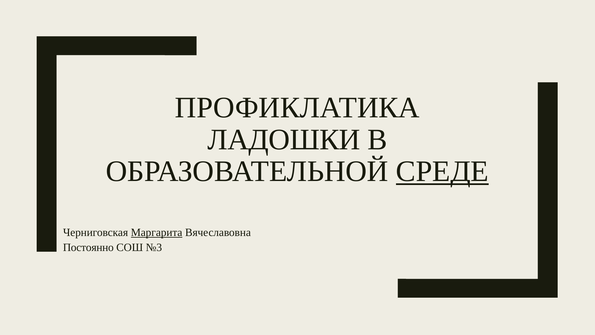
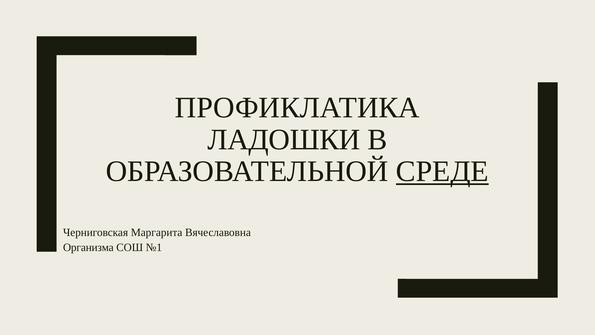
Маргарита underline: present -> none
Постоянно: Постоянно -> Организма
№3: №3 -> №1
